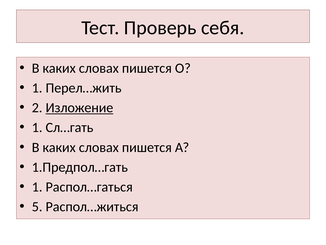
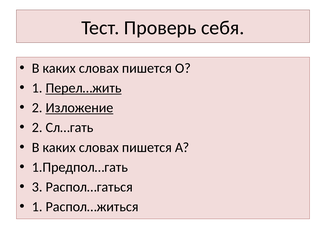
Перел…жить underline: none -> present
1 at (37, 127): 1 -> 2
1 at (37, 187): 1 -> 3
5 at (37, 206): 5 -> 1
